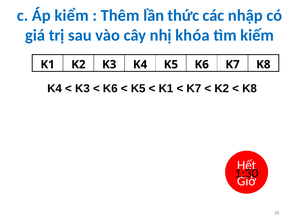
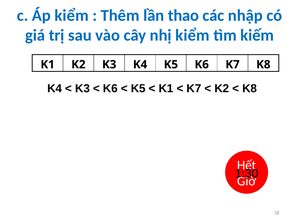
thức: thức -> thao
nhị khóa: khóa -> kiểm
